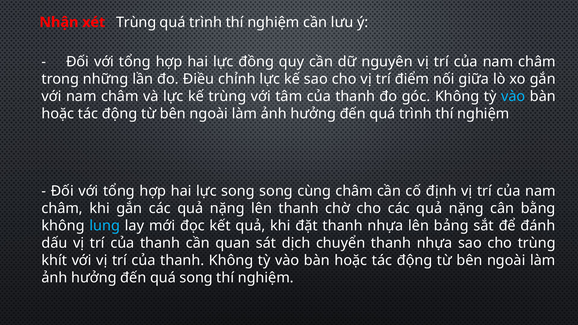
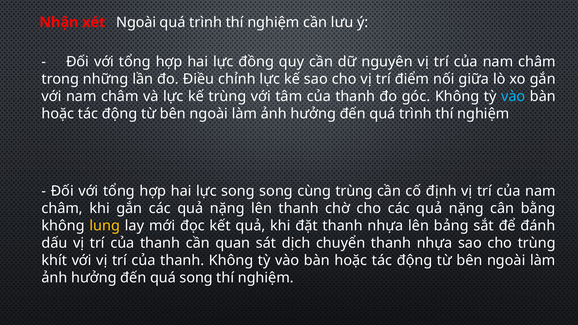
xét Trùng: Trùng -> Ngoài
cùng châm: châm -> trùng
lung colour: light blue -> yellow
